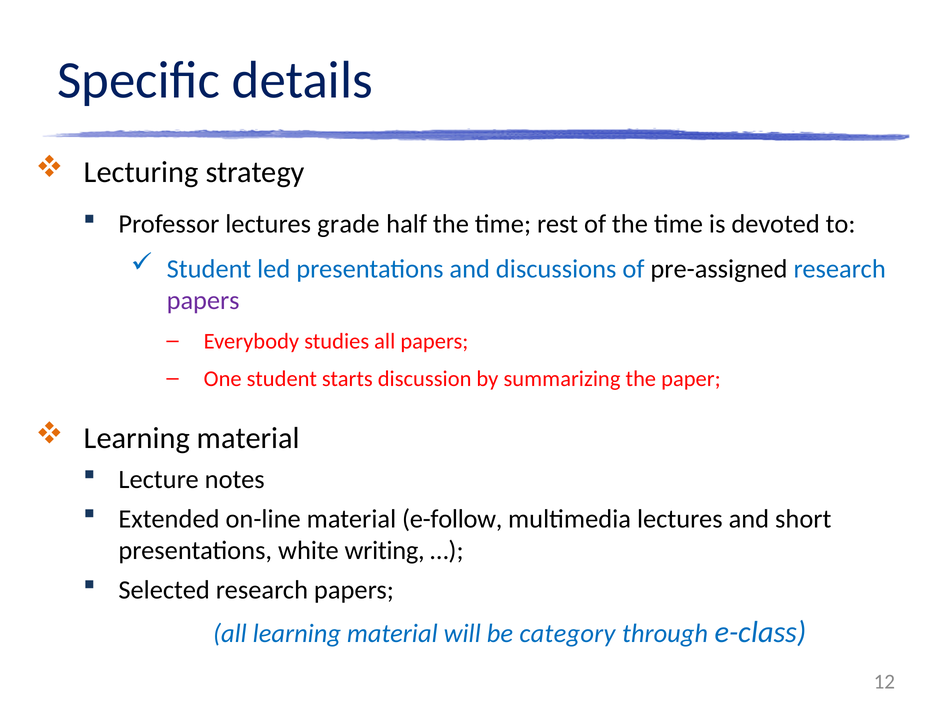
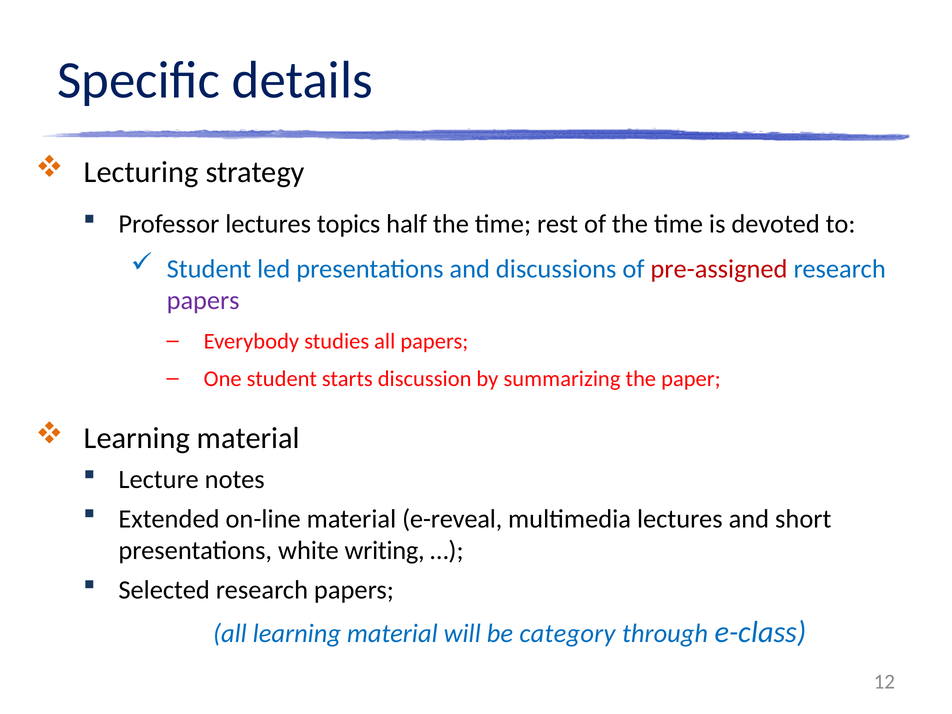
grade: grade -> topics
pre-assigned colour: black -> red
e-follow: e-follow -> e-reveal
